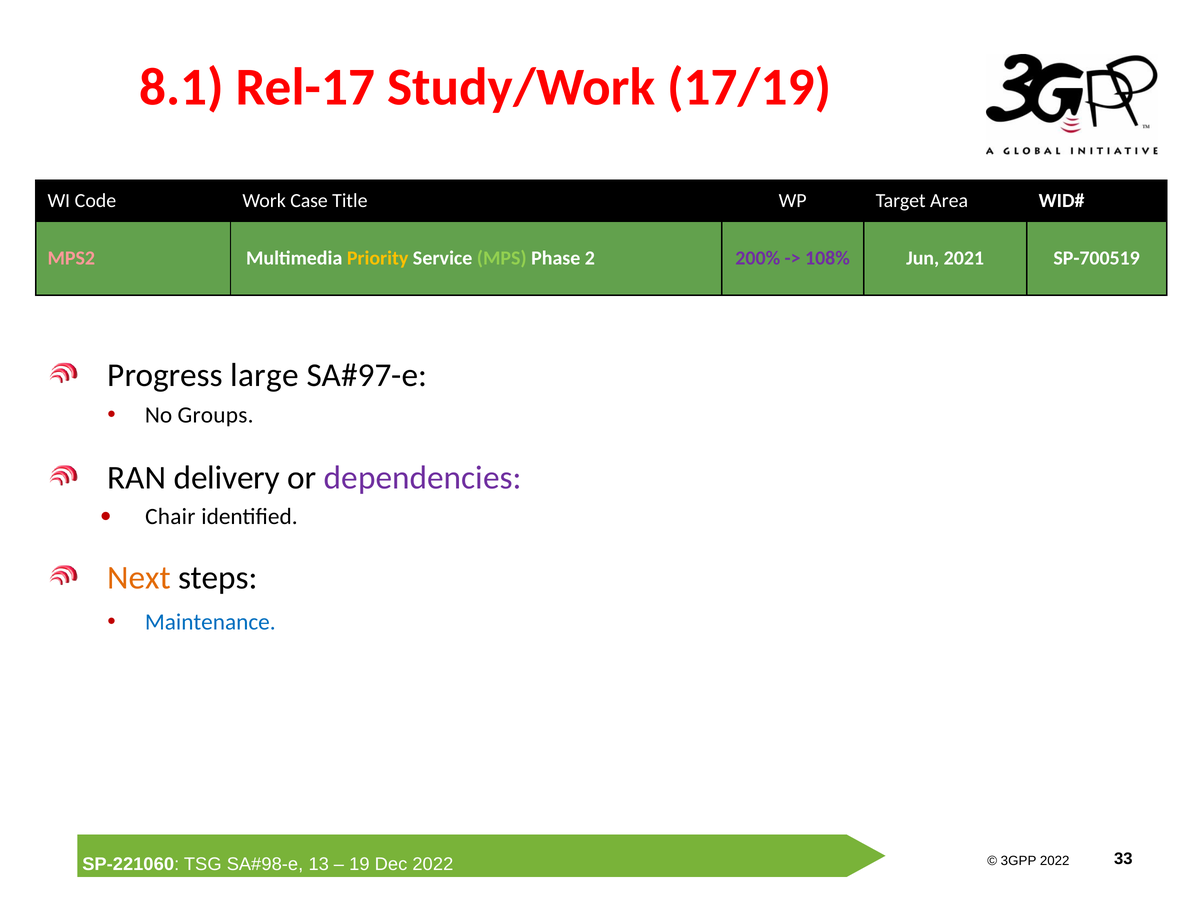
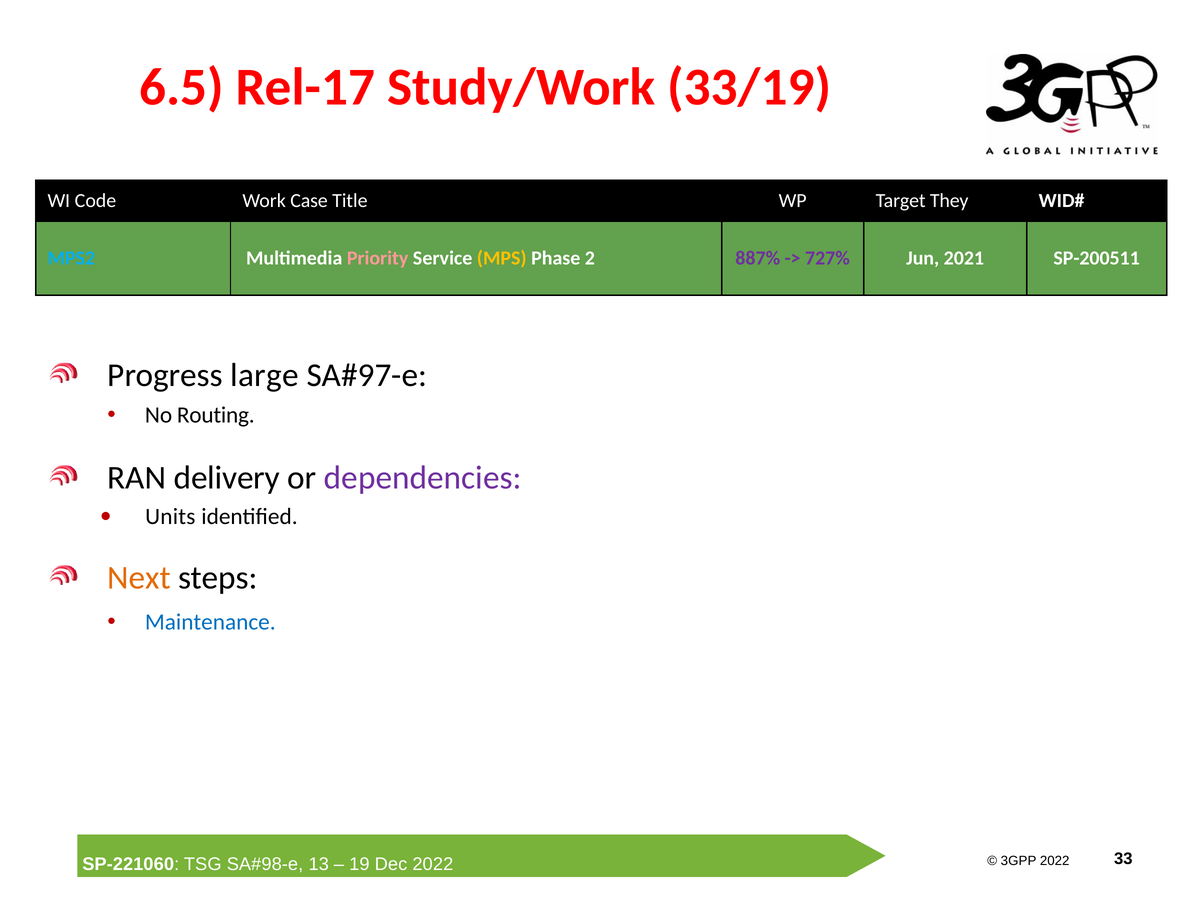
8.1: 8.1 -> 6.5
17/19: 17/19 -> 33/19
Area: Area -> They
MPS2 colour: pink -> light blue
Priority colour: yellow -> pink
MPS colour: light green -> yellow
200%: 200% -> 887%
108%: 108% -> 727%
SP-700519: SP-700519 -> SP-200511
Groups: Groups -> Routing
Chair: Chair -> Units
